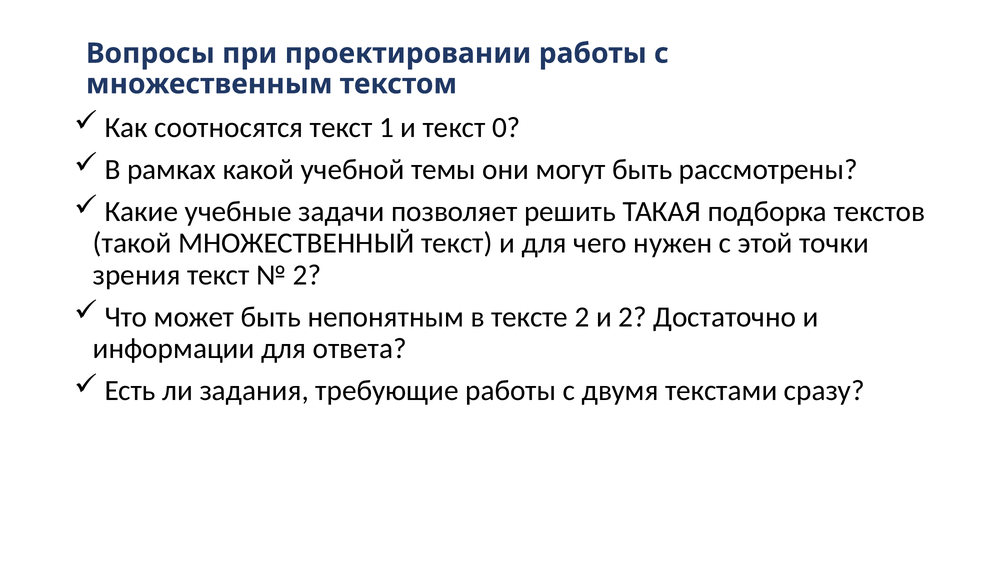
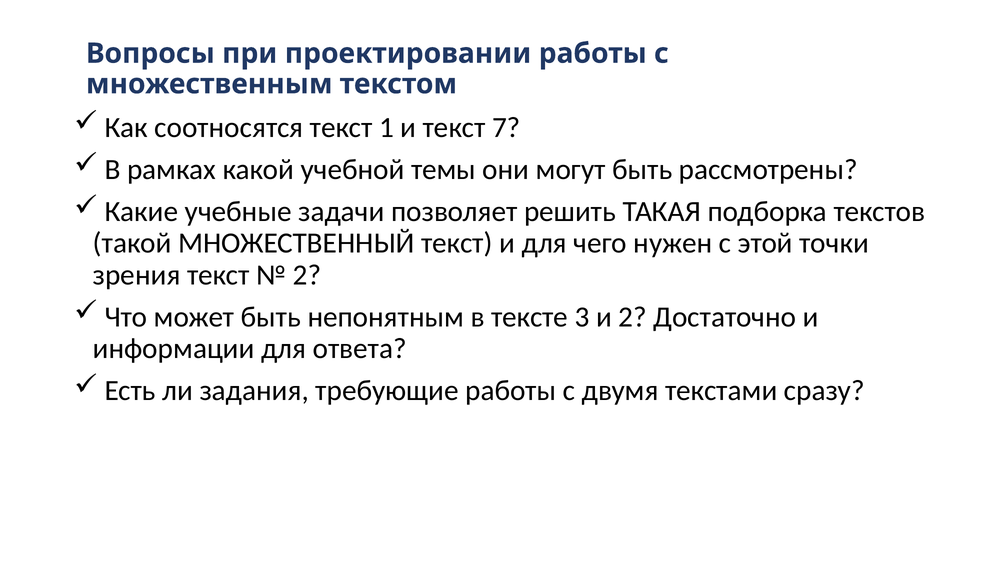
0: 0 -> 7
тексте 2: 2 -> 3
